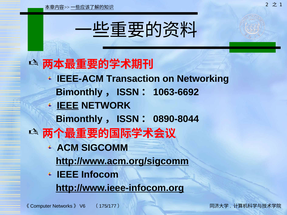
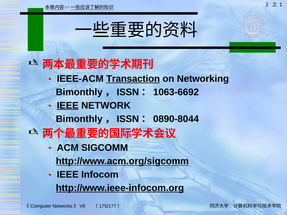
Transaction underline: none -> present
